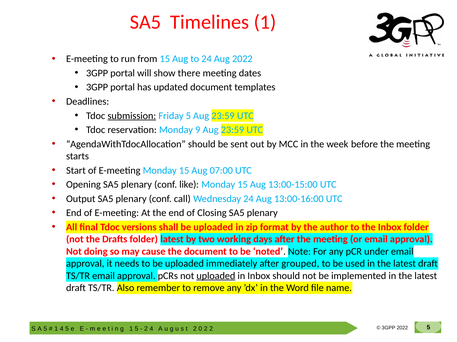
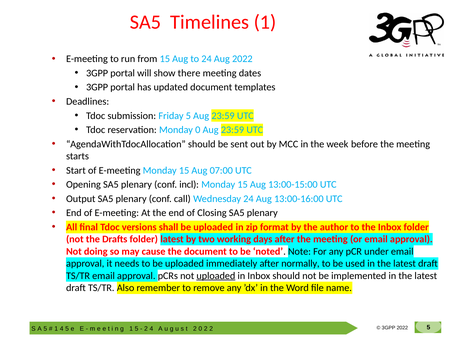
submission underline: present -> none
Monday 9: 9 -> 0
like: like -> incl
grouped: grouped -> normally
